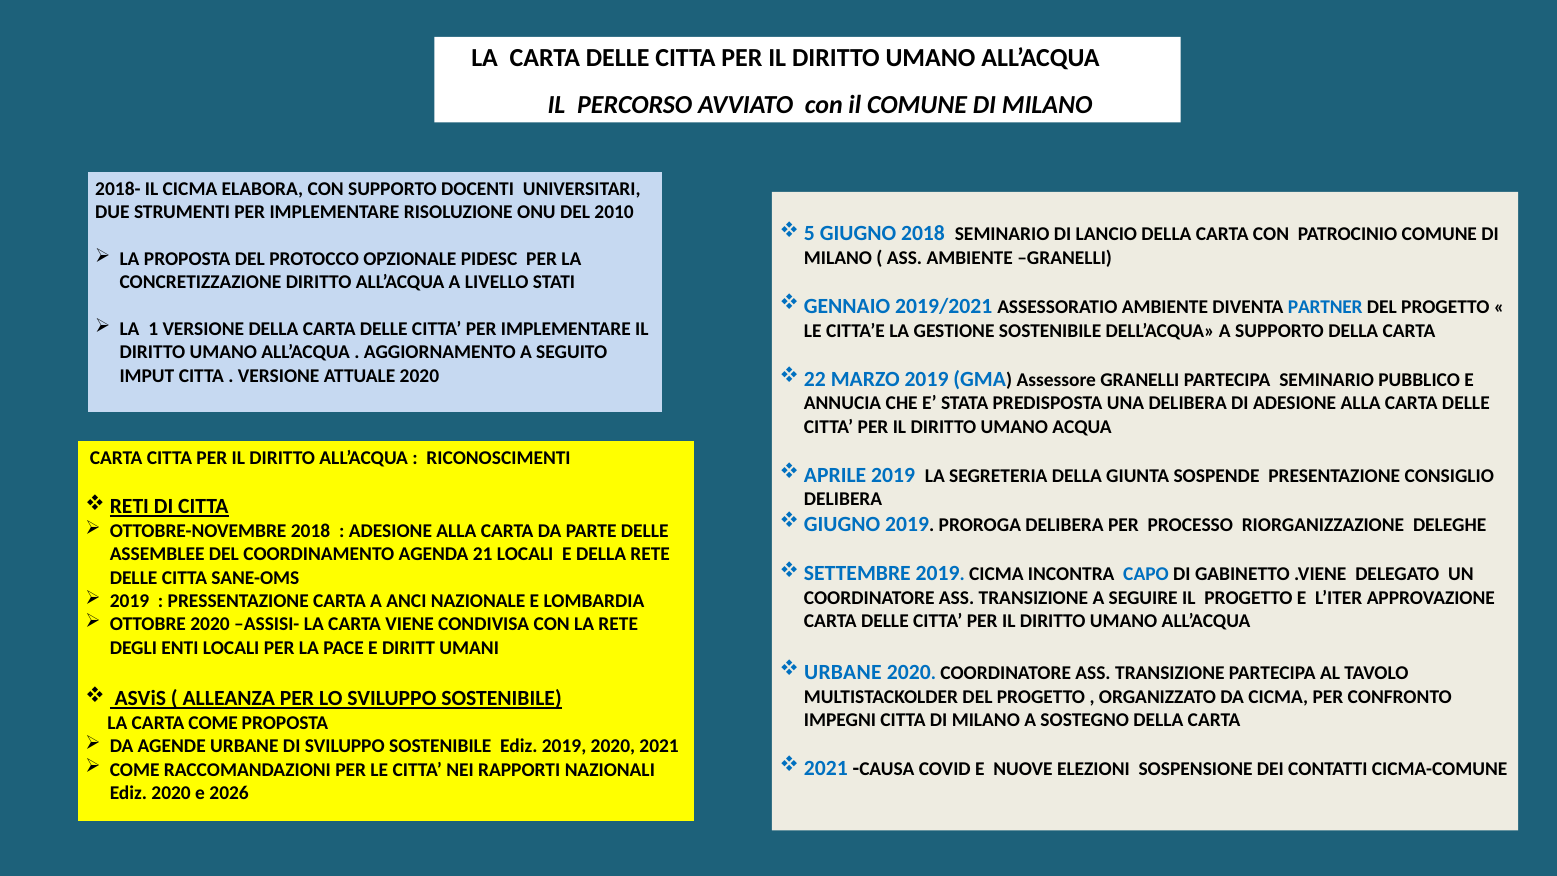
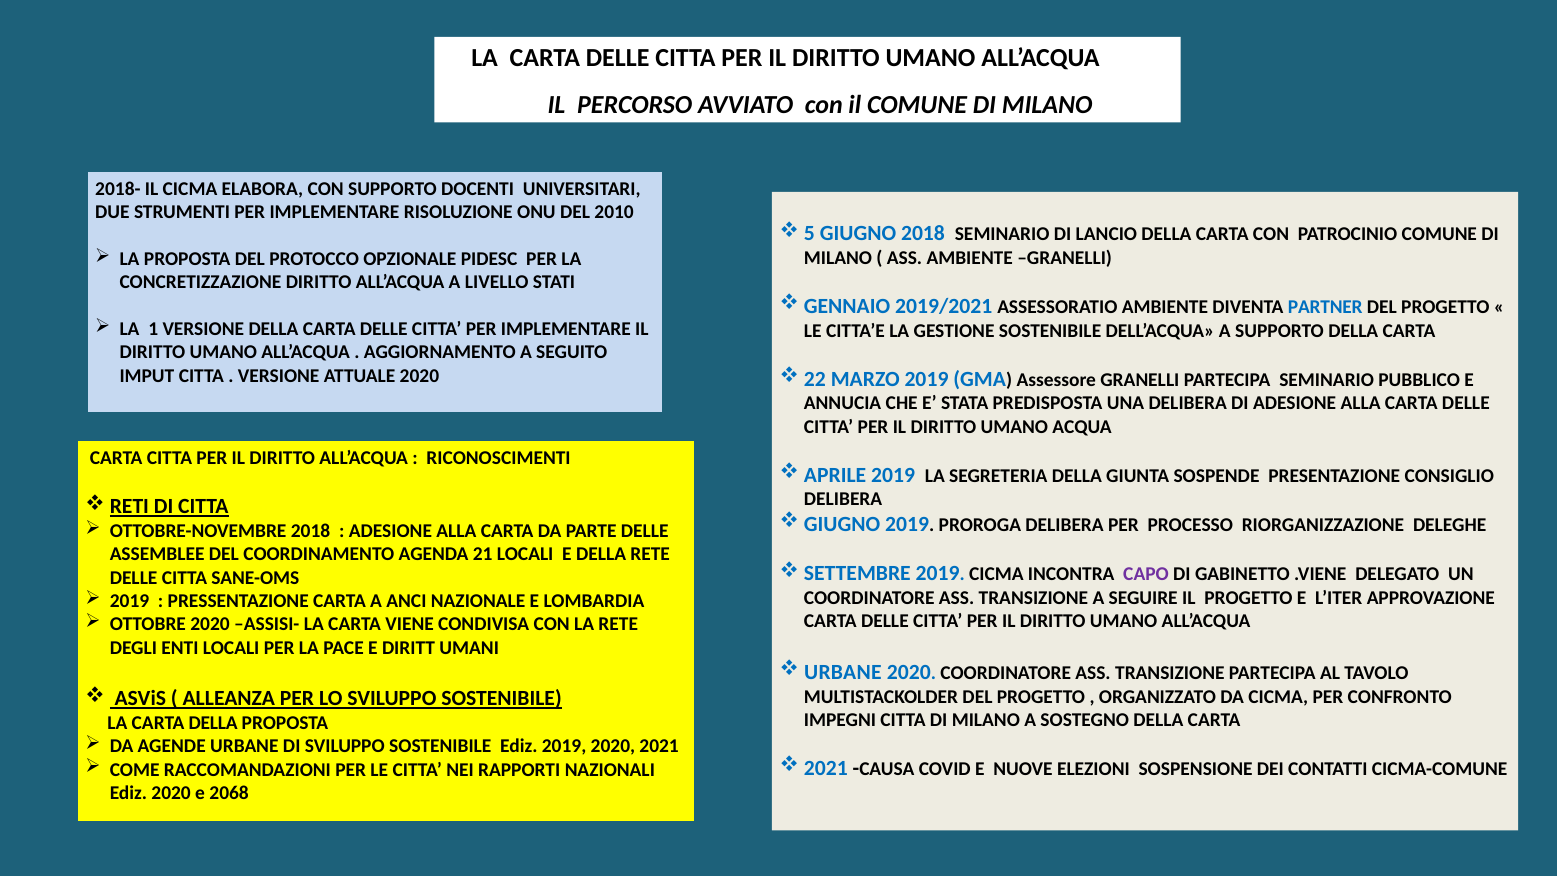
CAPO colour: blue -> purple
CARTA COME: COME -> DELLA
2026: 2026 -> 2068
